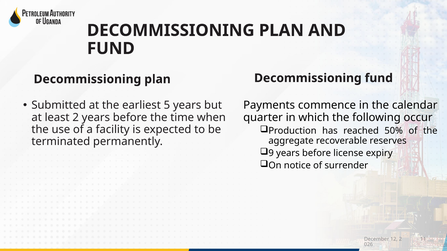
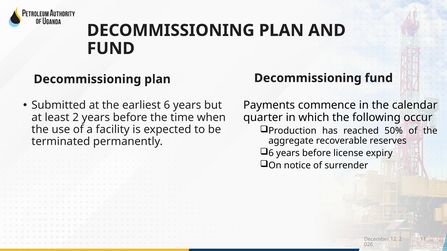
earliest 5: 5 -> 6
9 at (271, 153): 9 -> 6
